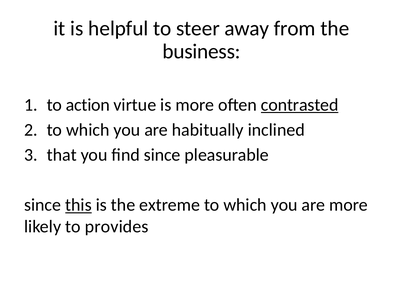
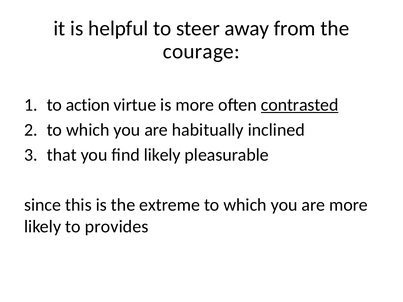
business: business -> courage
find since: since -> likely
this underline: present -> none
